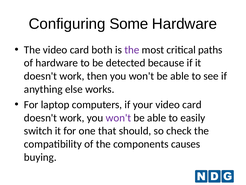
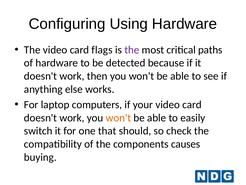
Some: Some -> Using
both: both -> flags
won't at (118, 117) colour: purple -> orange
